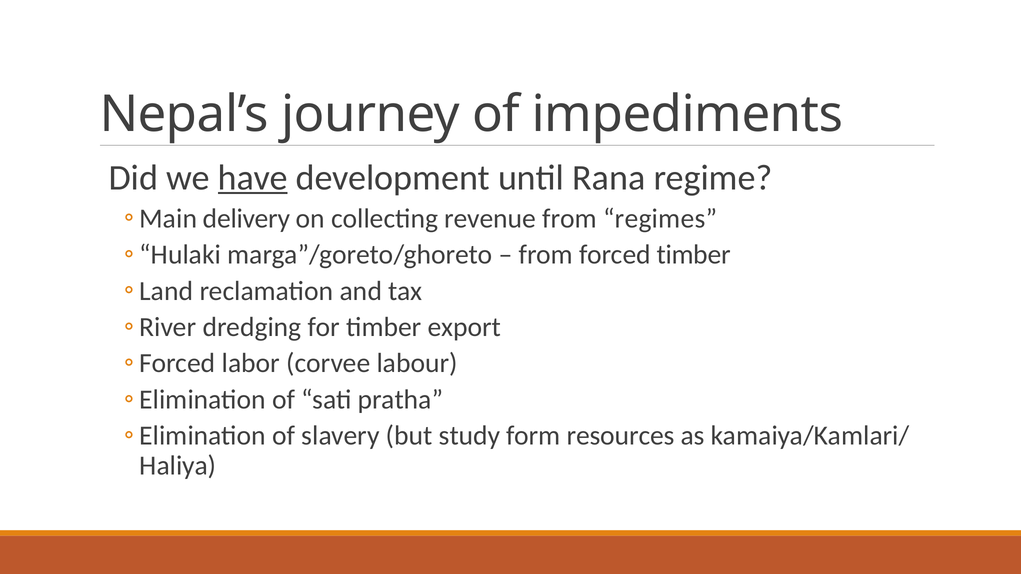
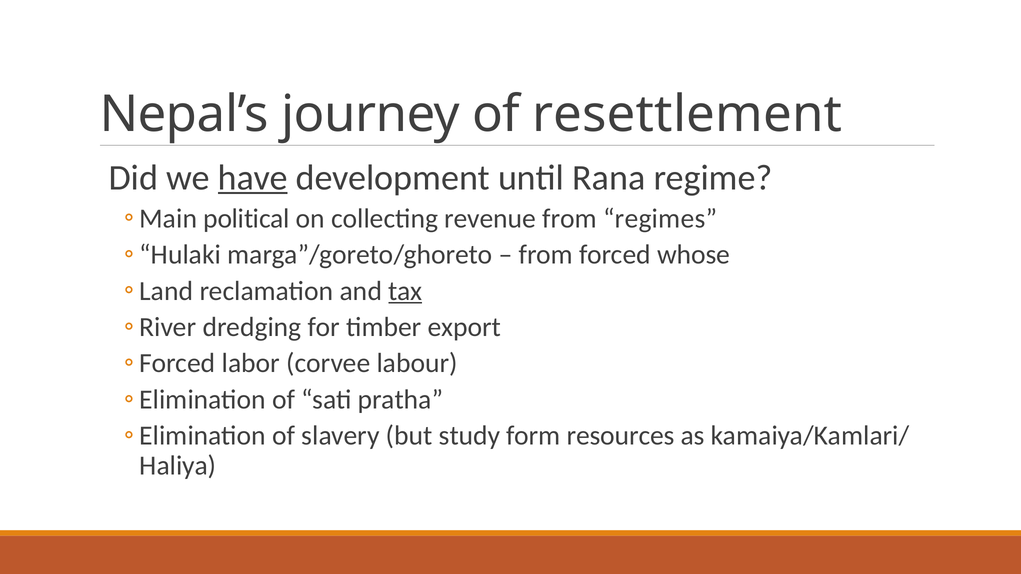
impediments: impediments -> resettlement
delivery: delivery -> political
forced timber: timber -> whose
tax underline: none -> present
